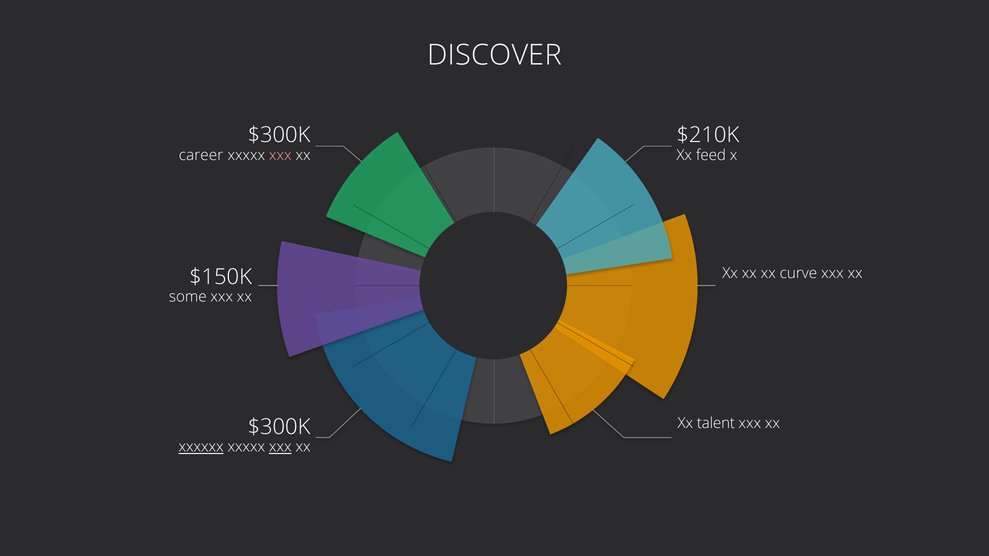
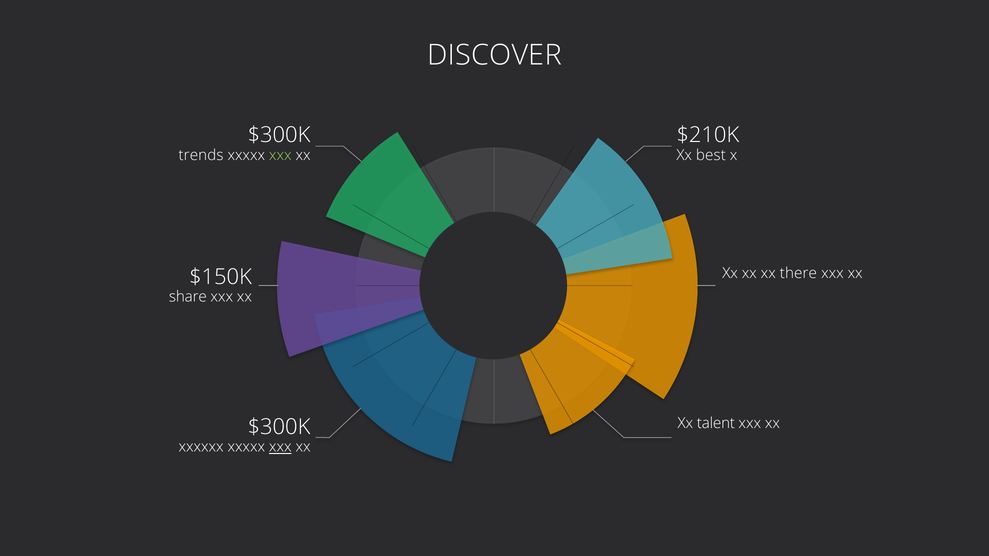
career: career -> trends
xxx at (280, 155) colour: pink -> light green
feed: feed -> best
curve: curve -> there
some: some -> share
xxxxxx underline: present -> none
